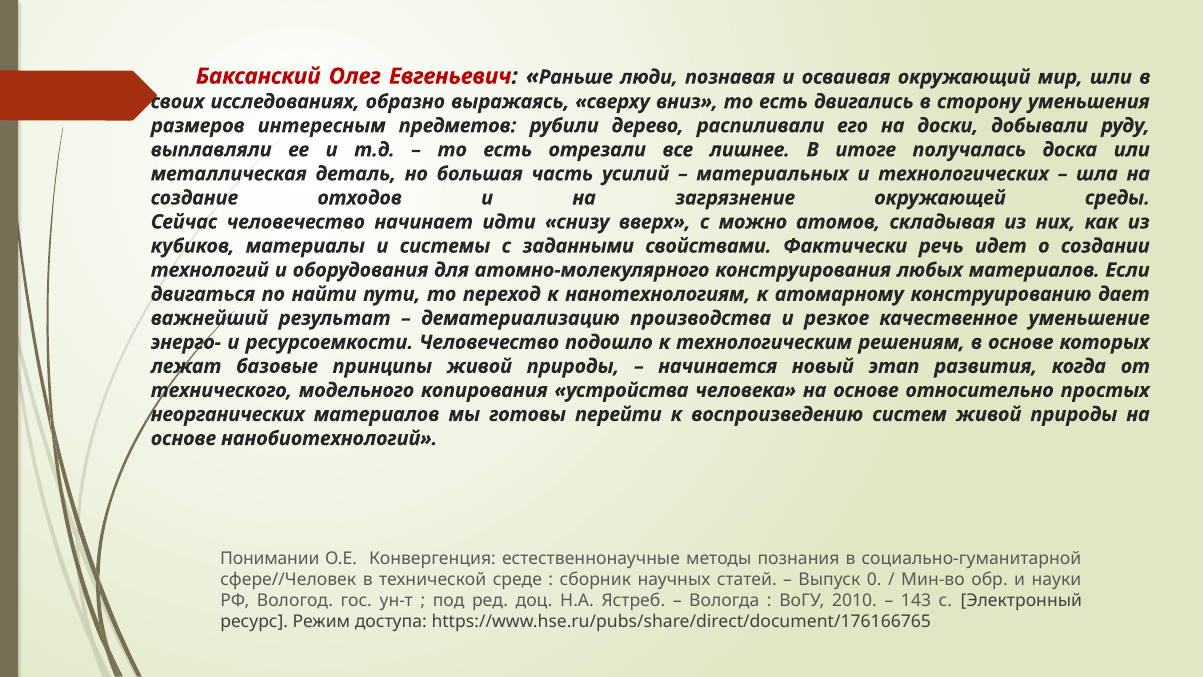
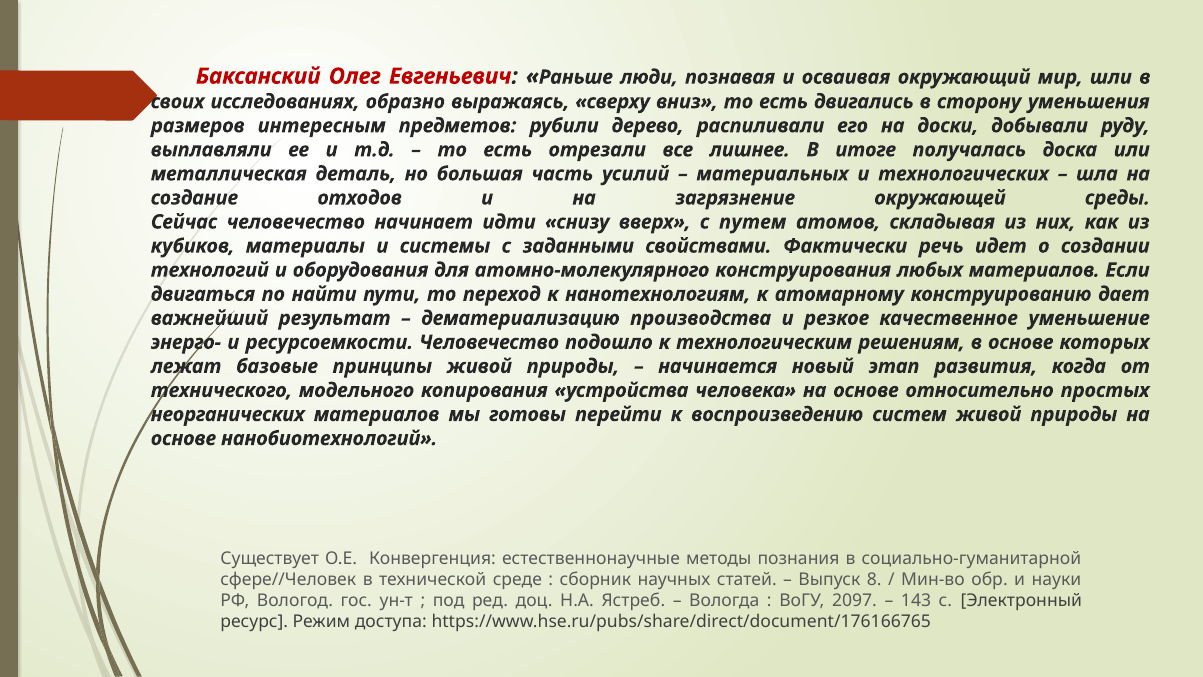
можно: можно -> путем
Понимании: Понимании -> Существует
0: 0 -> 8
2010: 2010 -> 2097
